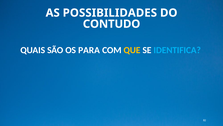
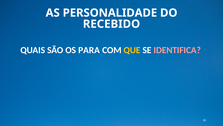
POSSIBILIDADES: POSSIBILIDADES -> PERSONALIDADE
CONTUDO: CONTUDO -> RECEBIDO
IDENTIFICA colour: light blue -> pink
